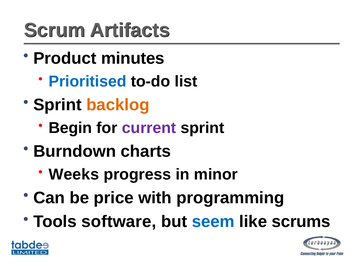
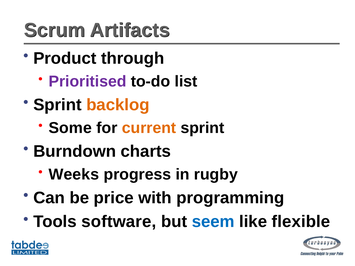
minutes: minutes -> through
Prioritised colour: blue -> purple
Begin: Begin -> Some
current colour: purple -> orange
minor: minor -> rugby
scrums: scrums -> flexible
